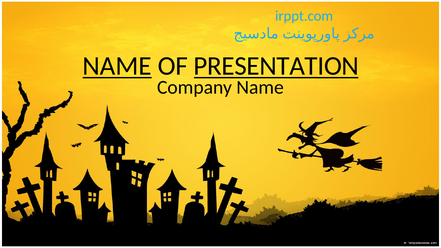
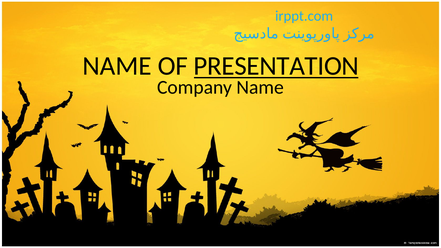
NAME at (117, 66) underline: present -> none
